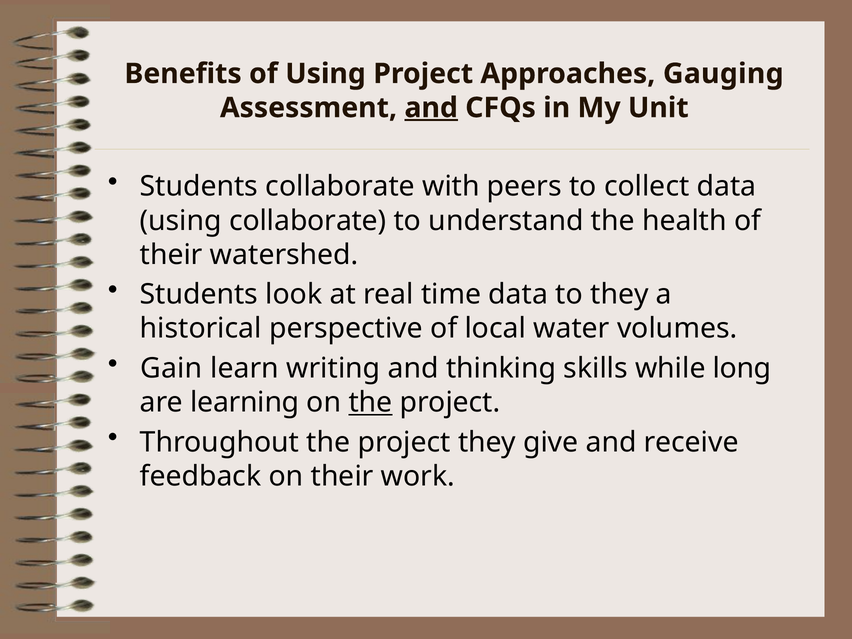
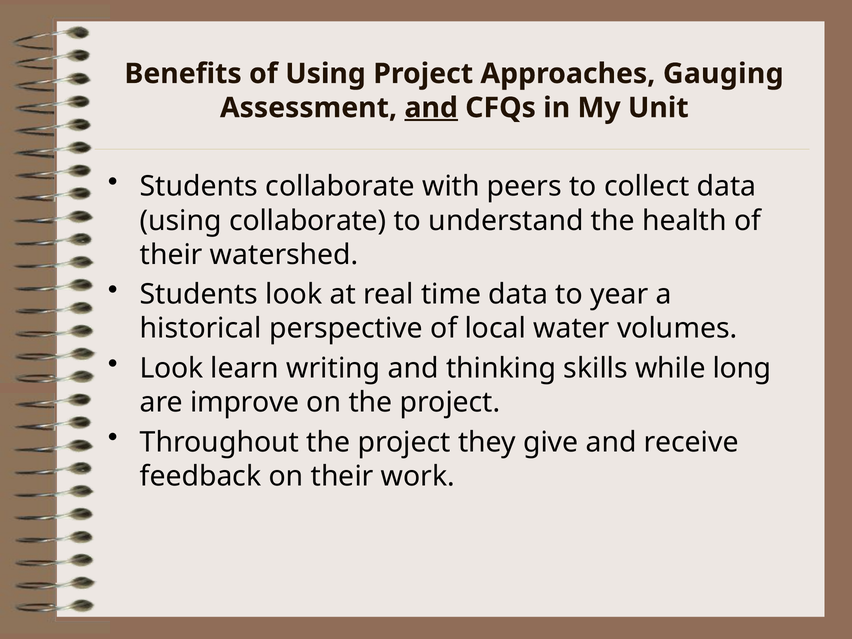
to they: they -> year
Gain at (171, 368): Gain -> Look
learning: learning -> improve
the at (370, 402) underline: present -> none
